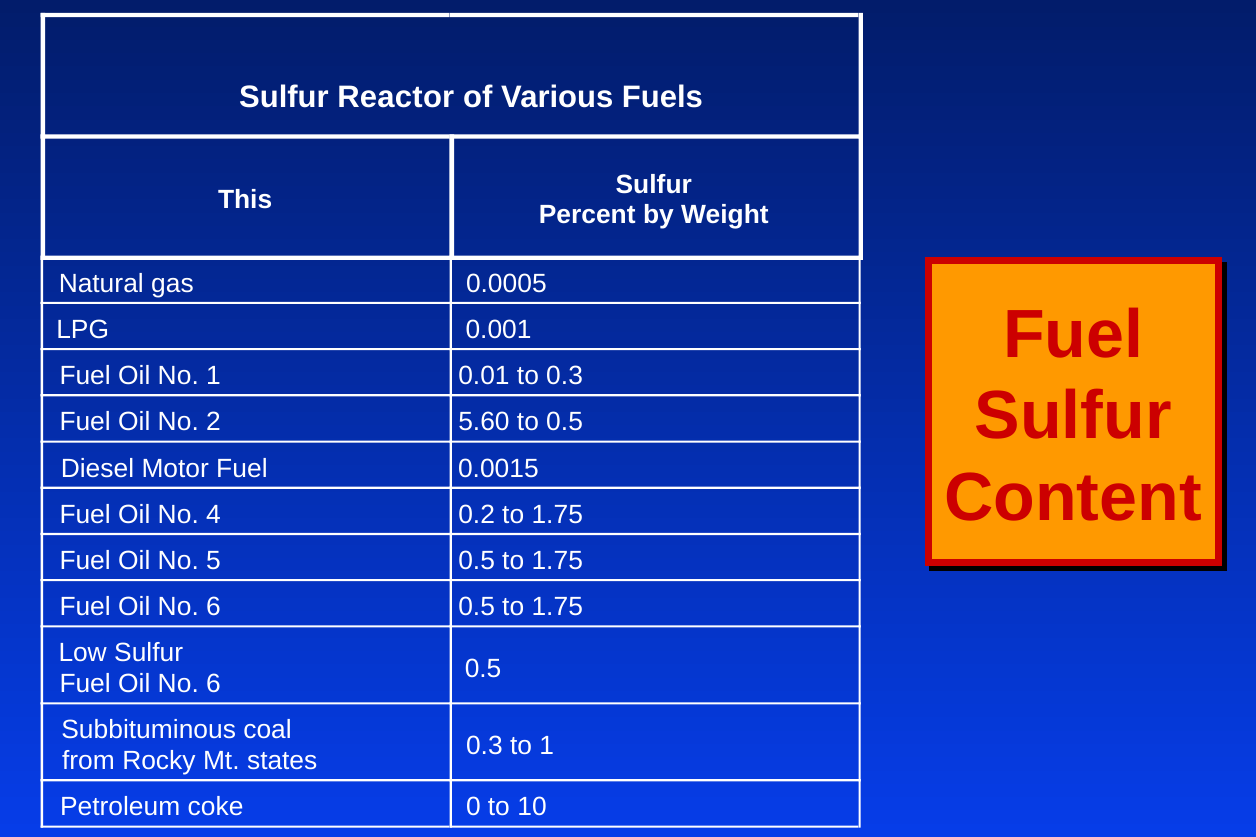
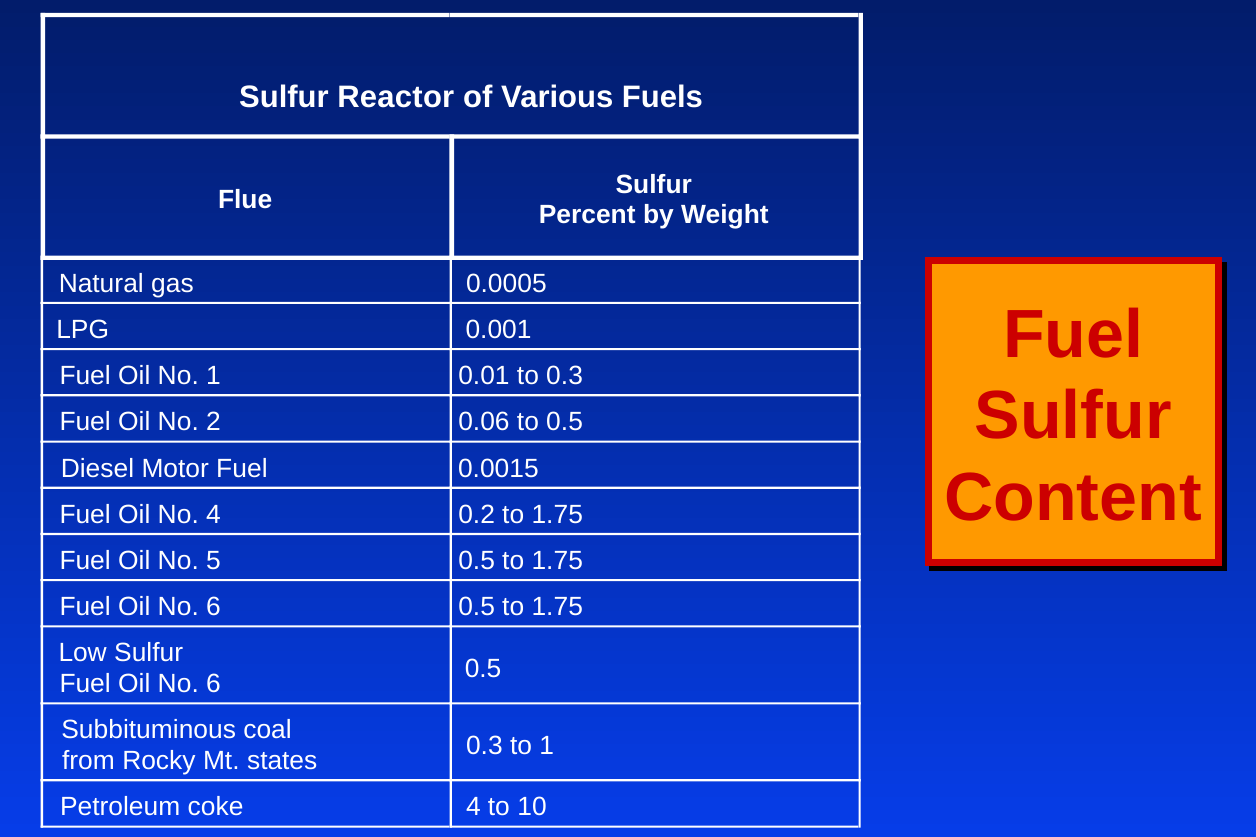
This: This -> Flue
5.60: 5.60 -> 0.06
coke 0: 0 -> 4
